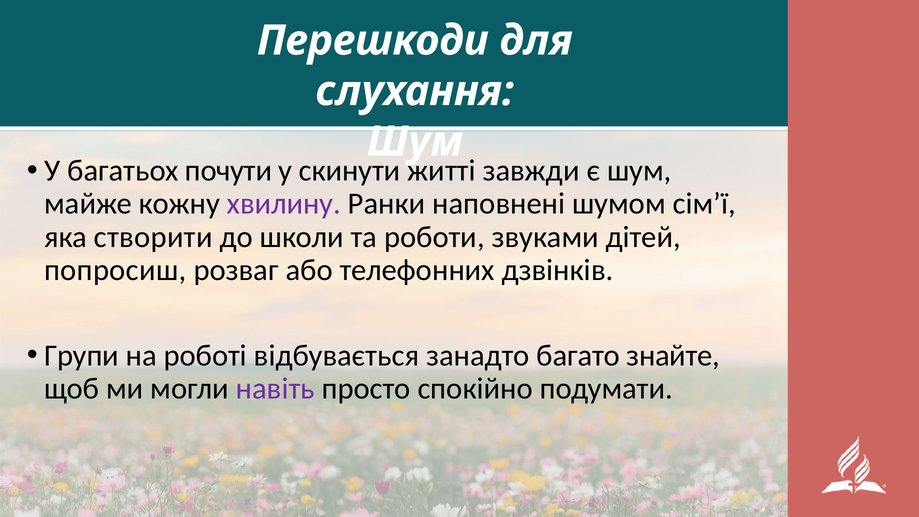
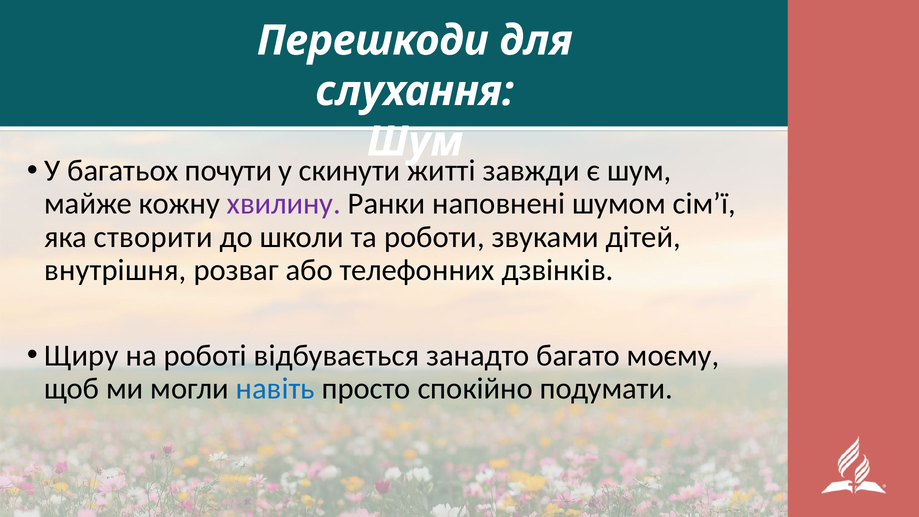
попросиш: попросиш -> внутрішня
Групи: Групи -> Щиру
знайте: знайте -> моєму
навіть colour: purple -> blue
